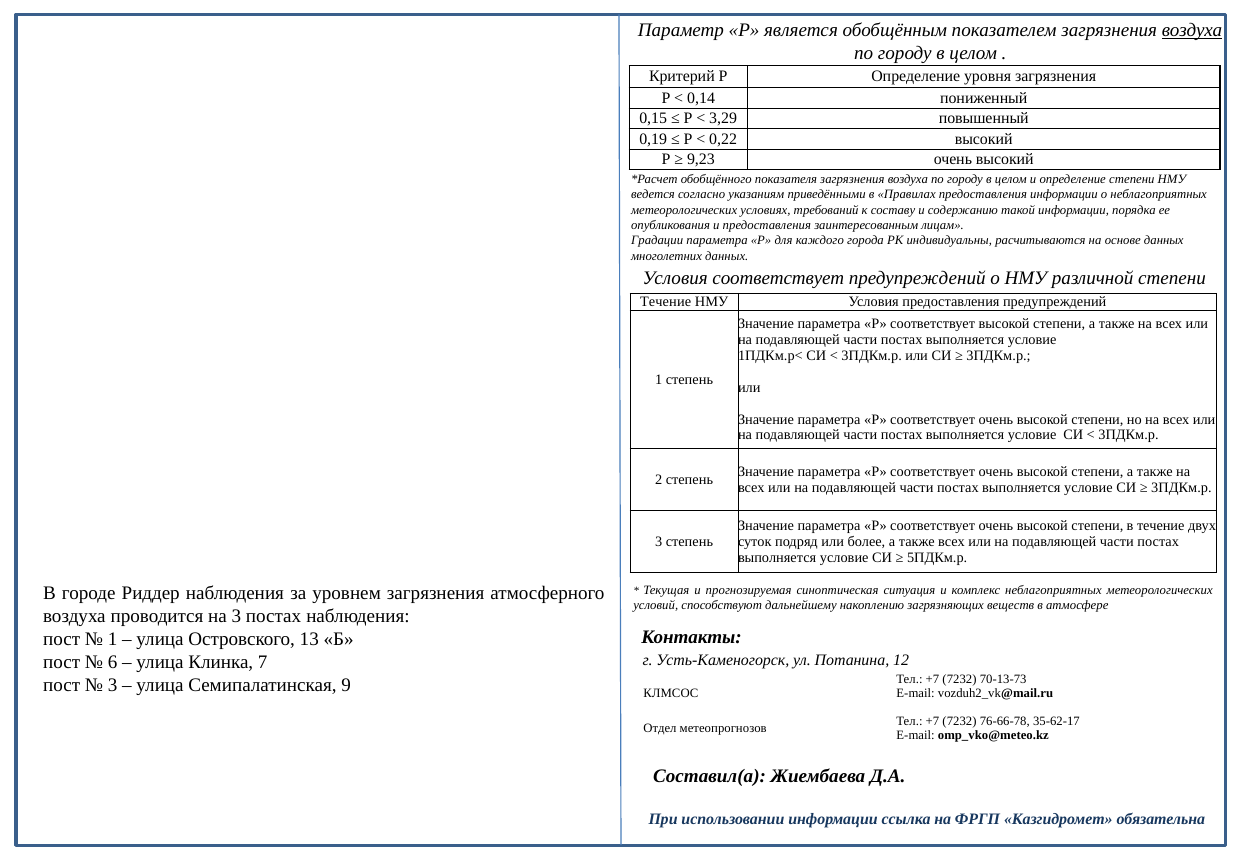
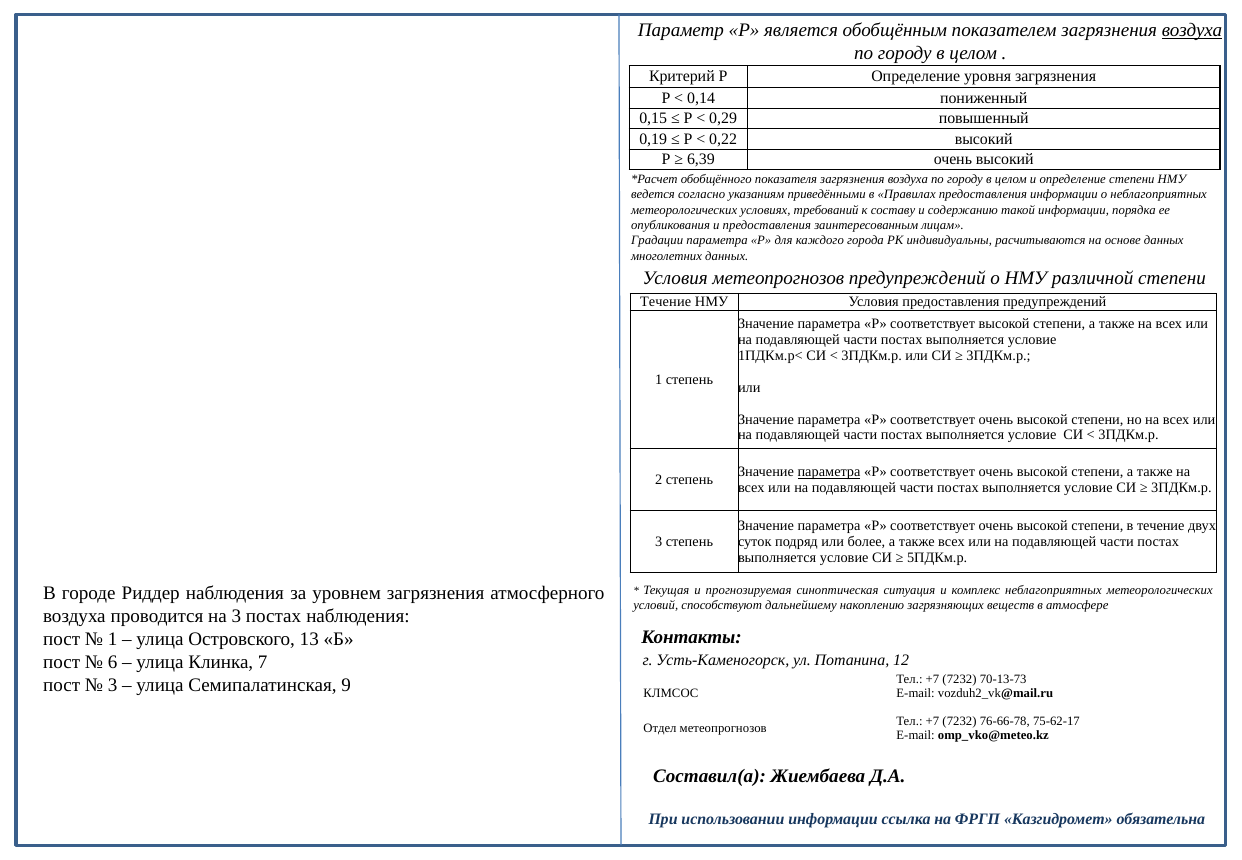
3,29: 3,29 -> 0,29
9,23: 9,23 -> 6,39
Условия соответствует: соответствует -> метеопрогнозов
параметра at (829, 472) underline: none -> present
35-62-17: 35-62-17 -> 75-62-17
